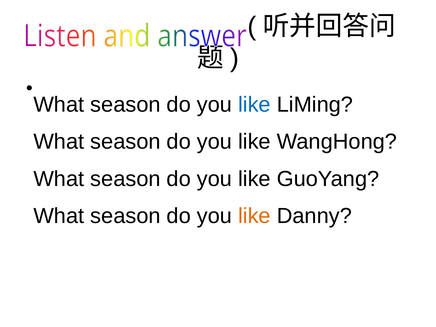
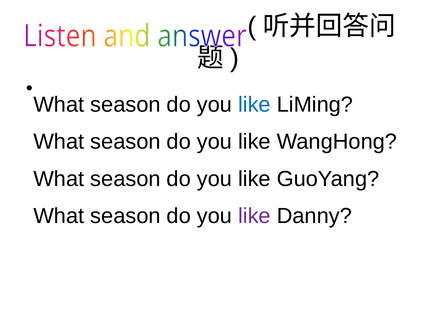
like at (254, 216) colour: orange -> purple
